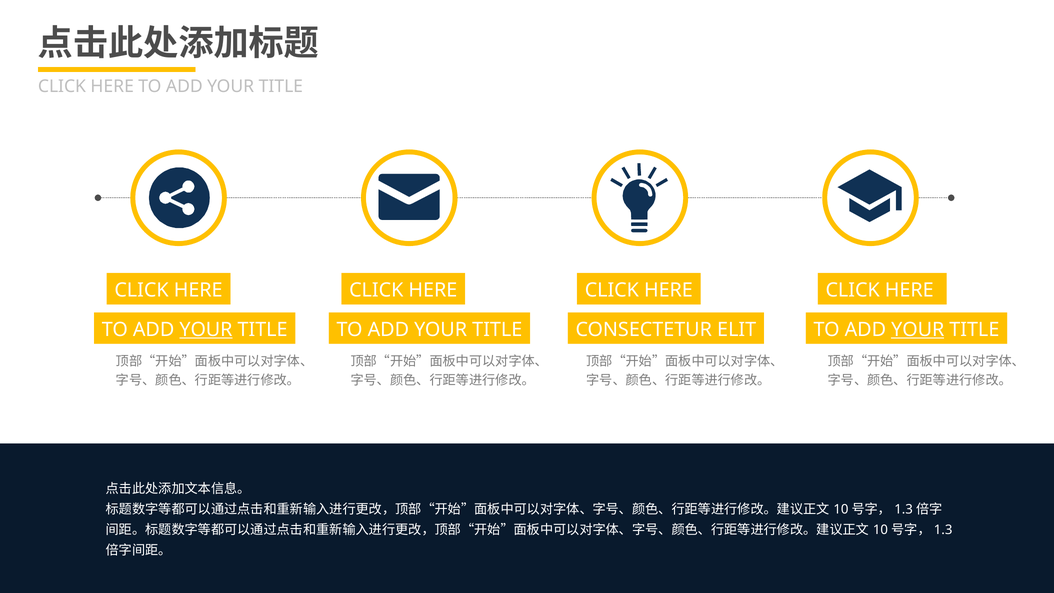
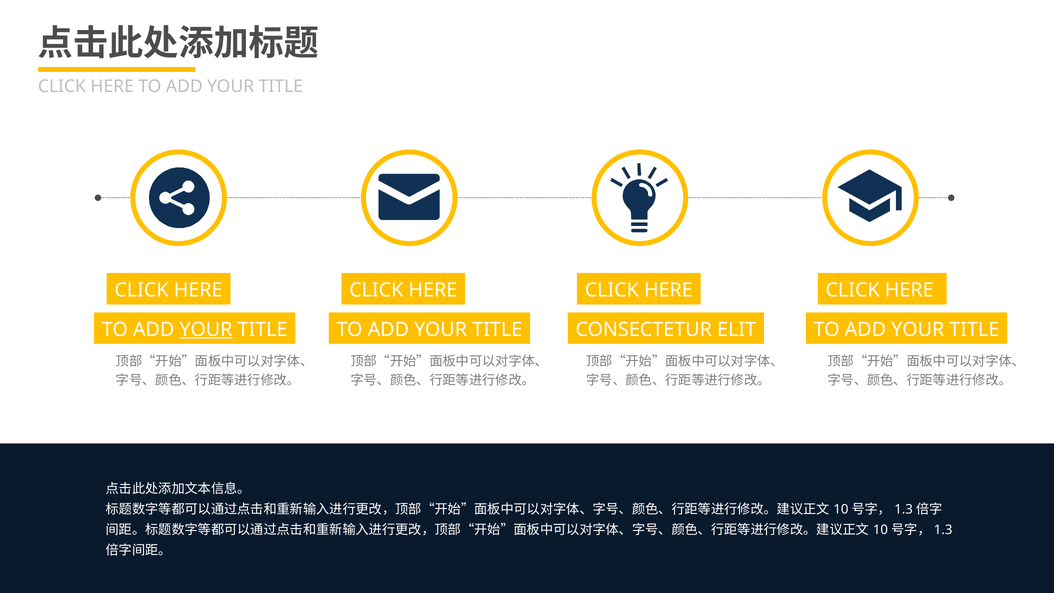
YOUR at (918, 329) underline: present -> none
